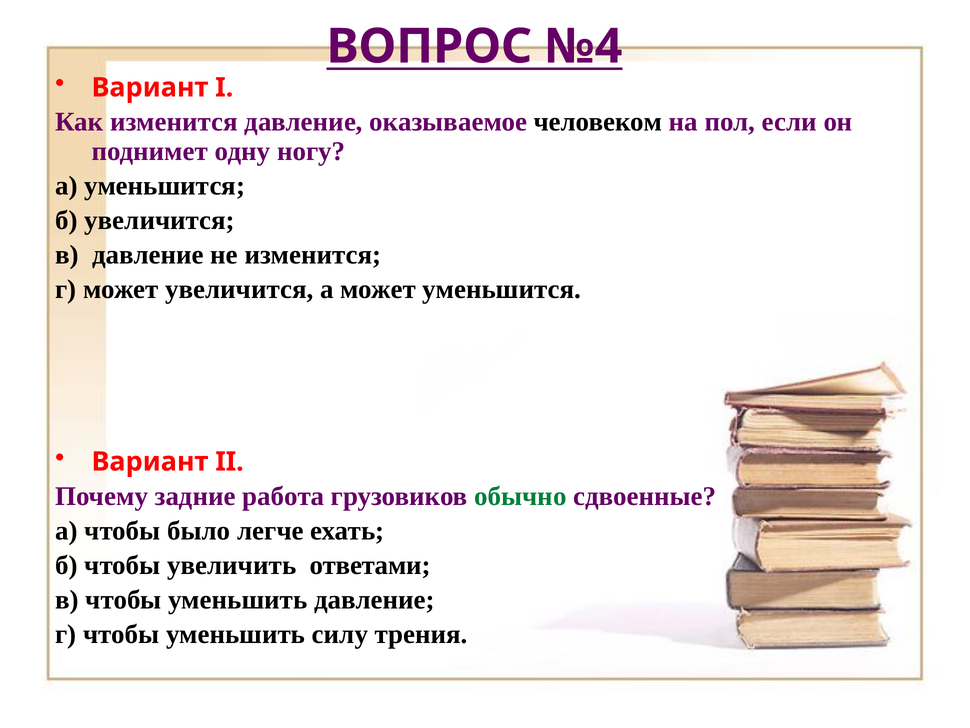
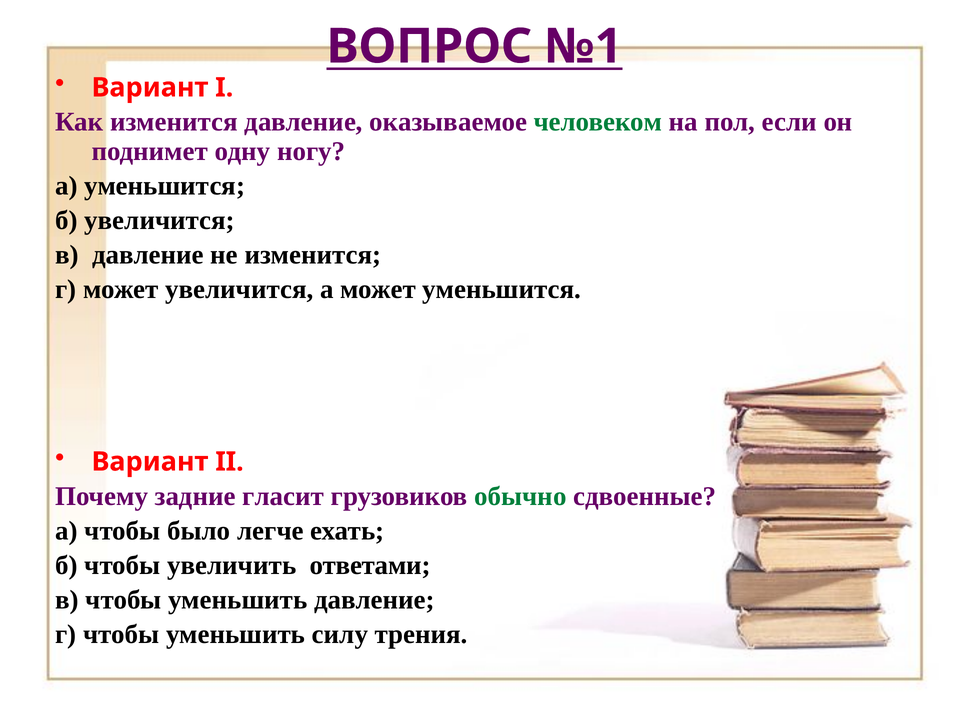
№4: №4 -> №1
человеком colour: black -> green
работа: работа -> гласит
